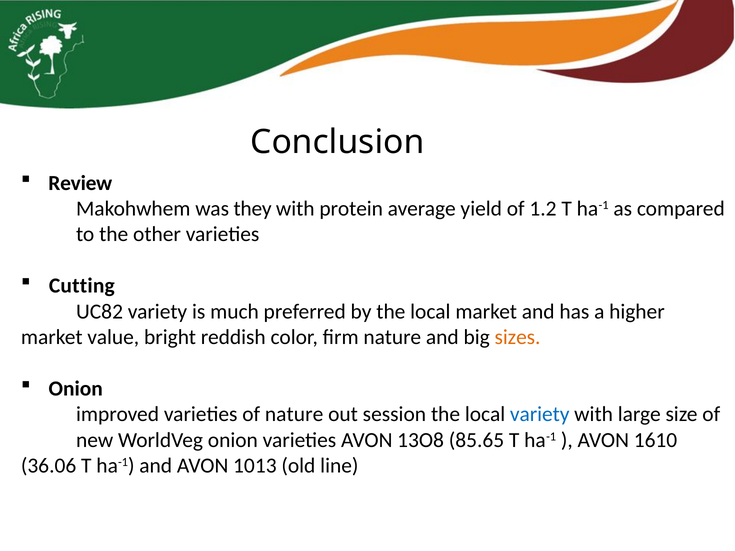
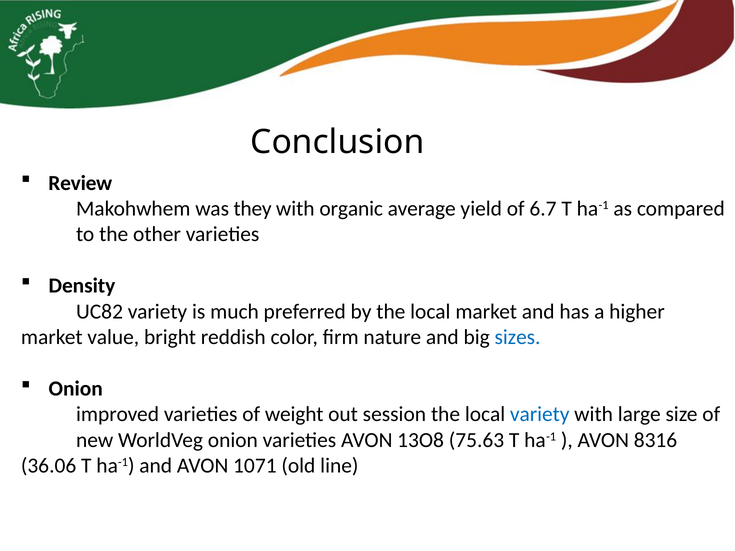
protein: protein -> organic
1.2: 1.2 -> 6.7
Cutting: Cutting -> Density
sizes colour: orange -> blue
of nature: nature -> weight
85.65: 85.65 -> 75.63
1610: 1610 -> 8316
1013: 1013 -> 1071
